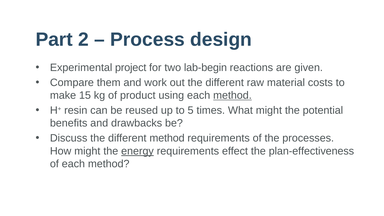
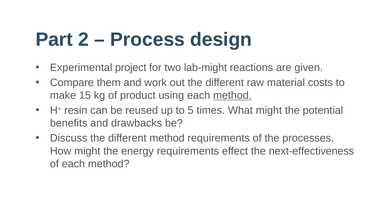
lab-begin: lab-begin -> lab-might
energy underline: present -> none
plan-effectiveness: plan-effectiveness -> next-effectiveness
